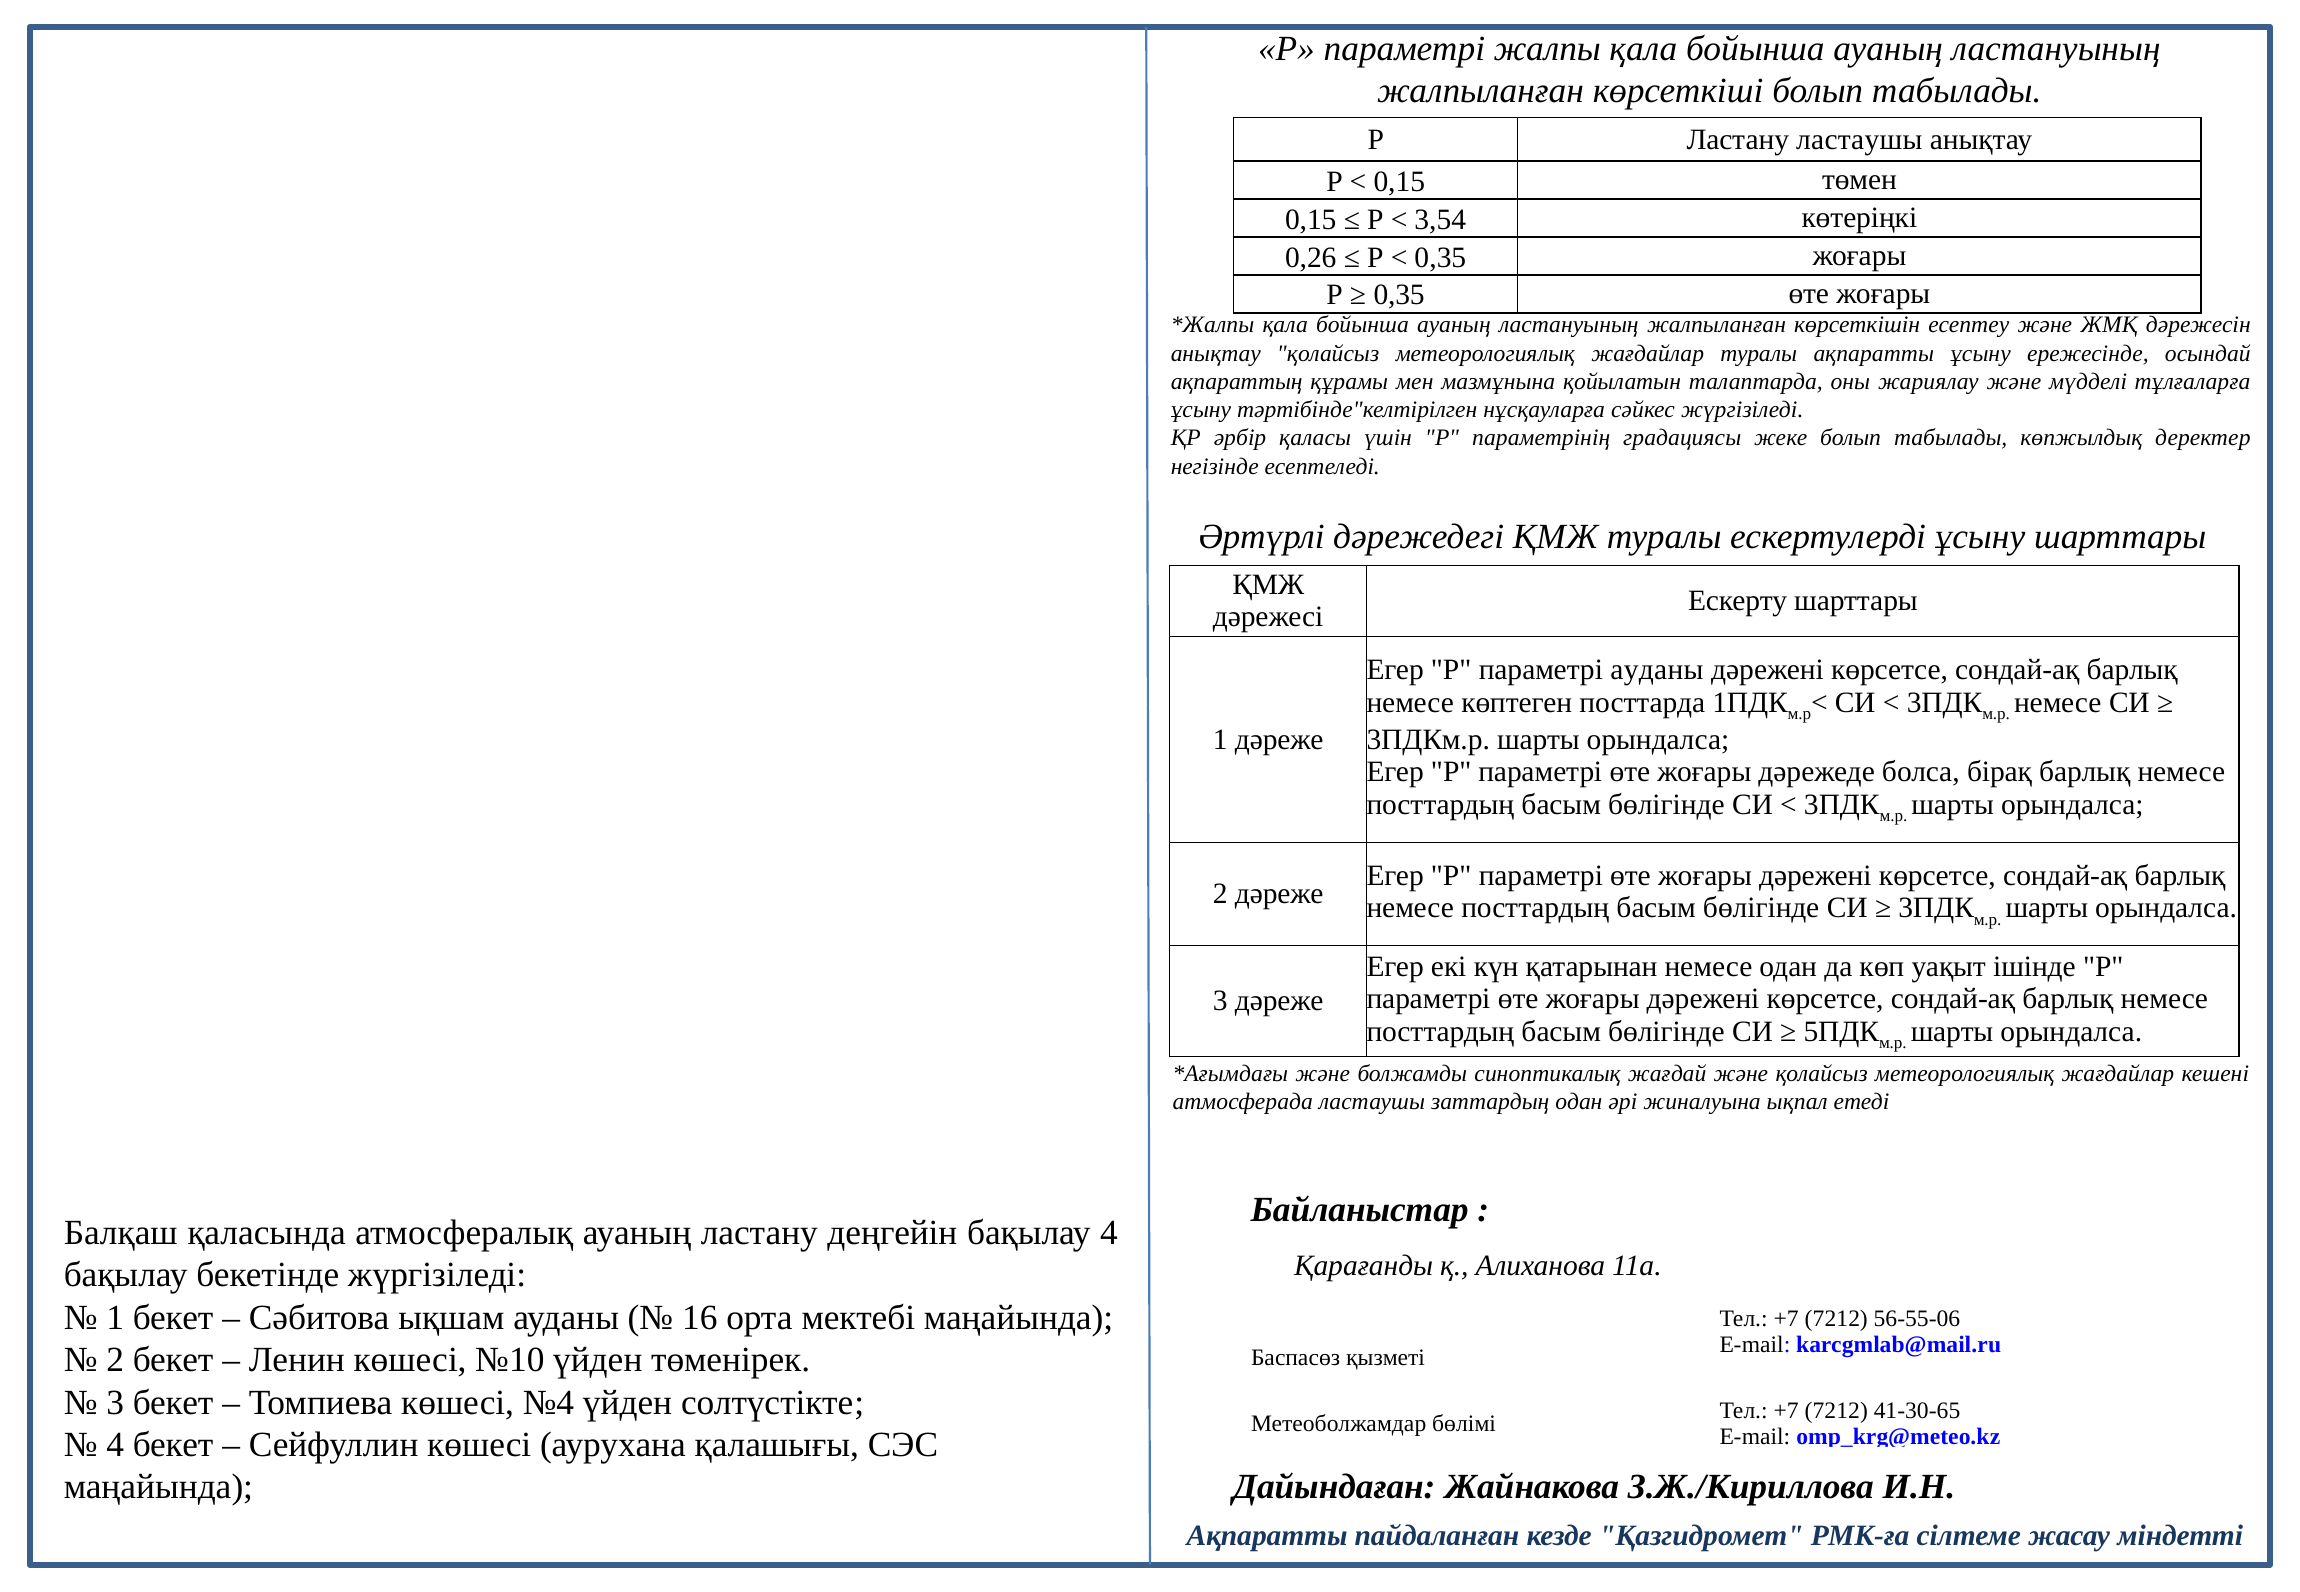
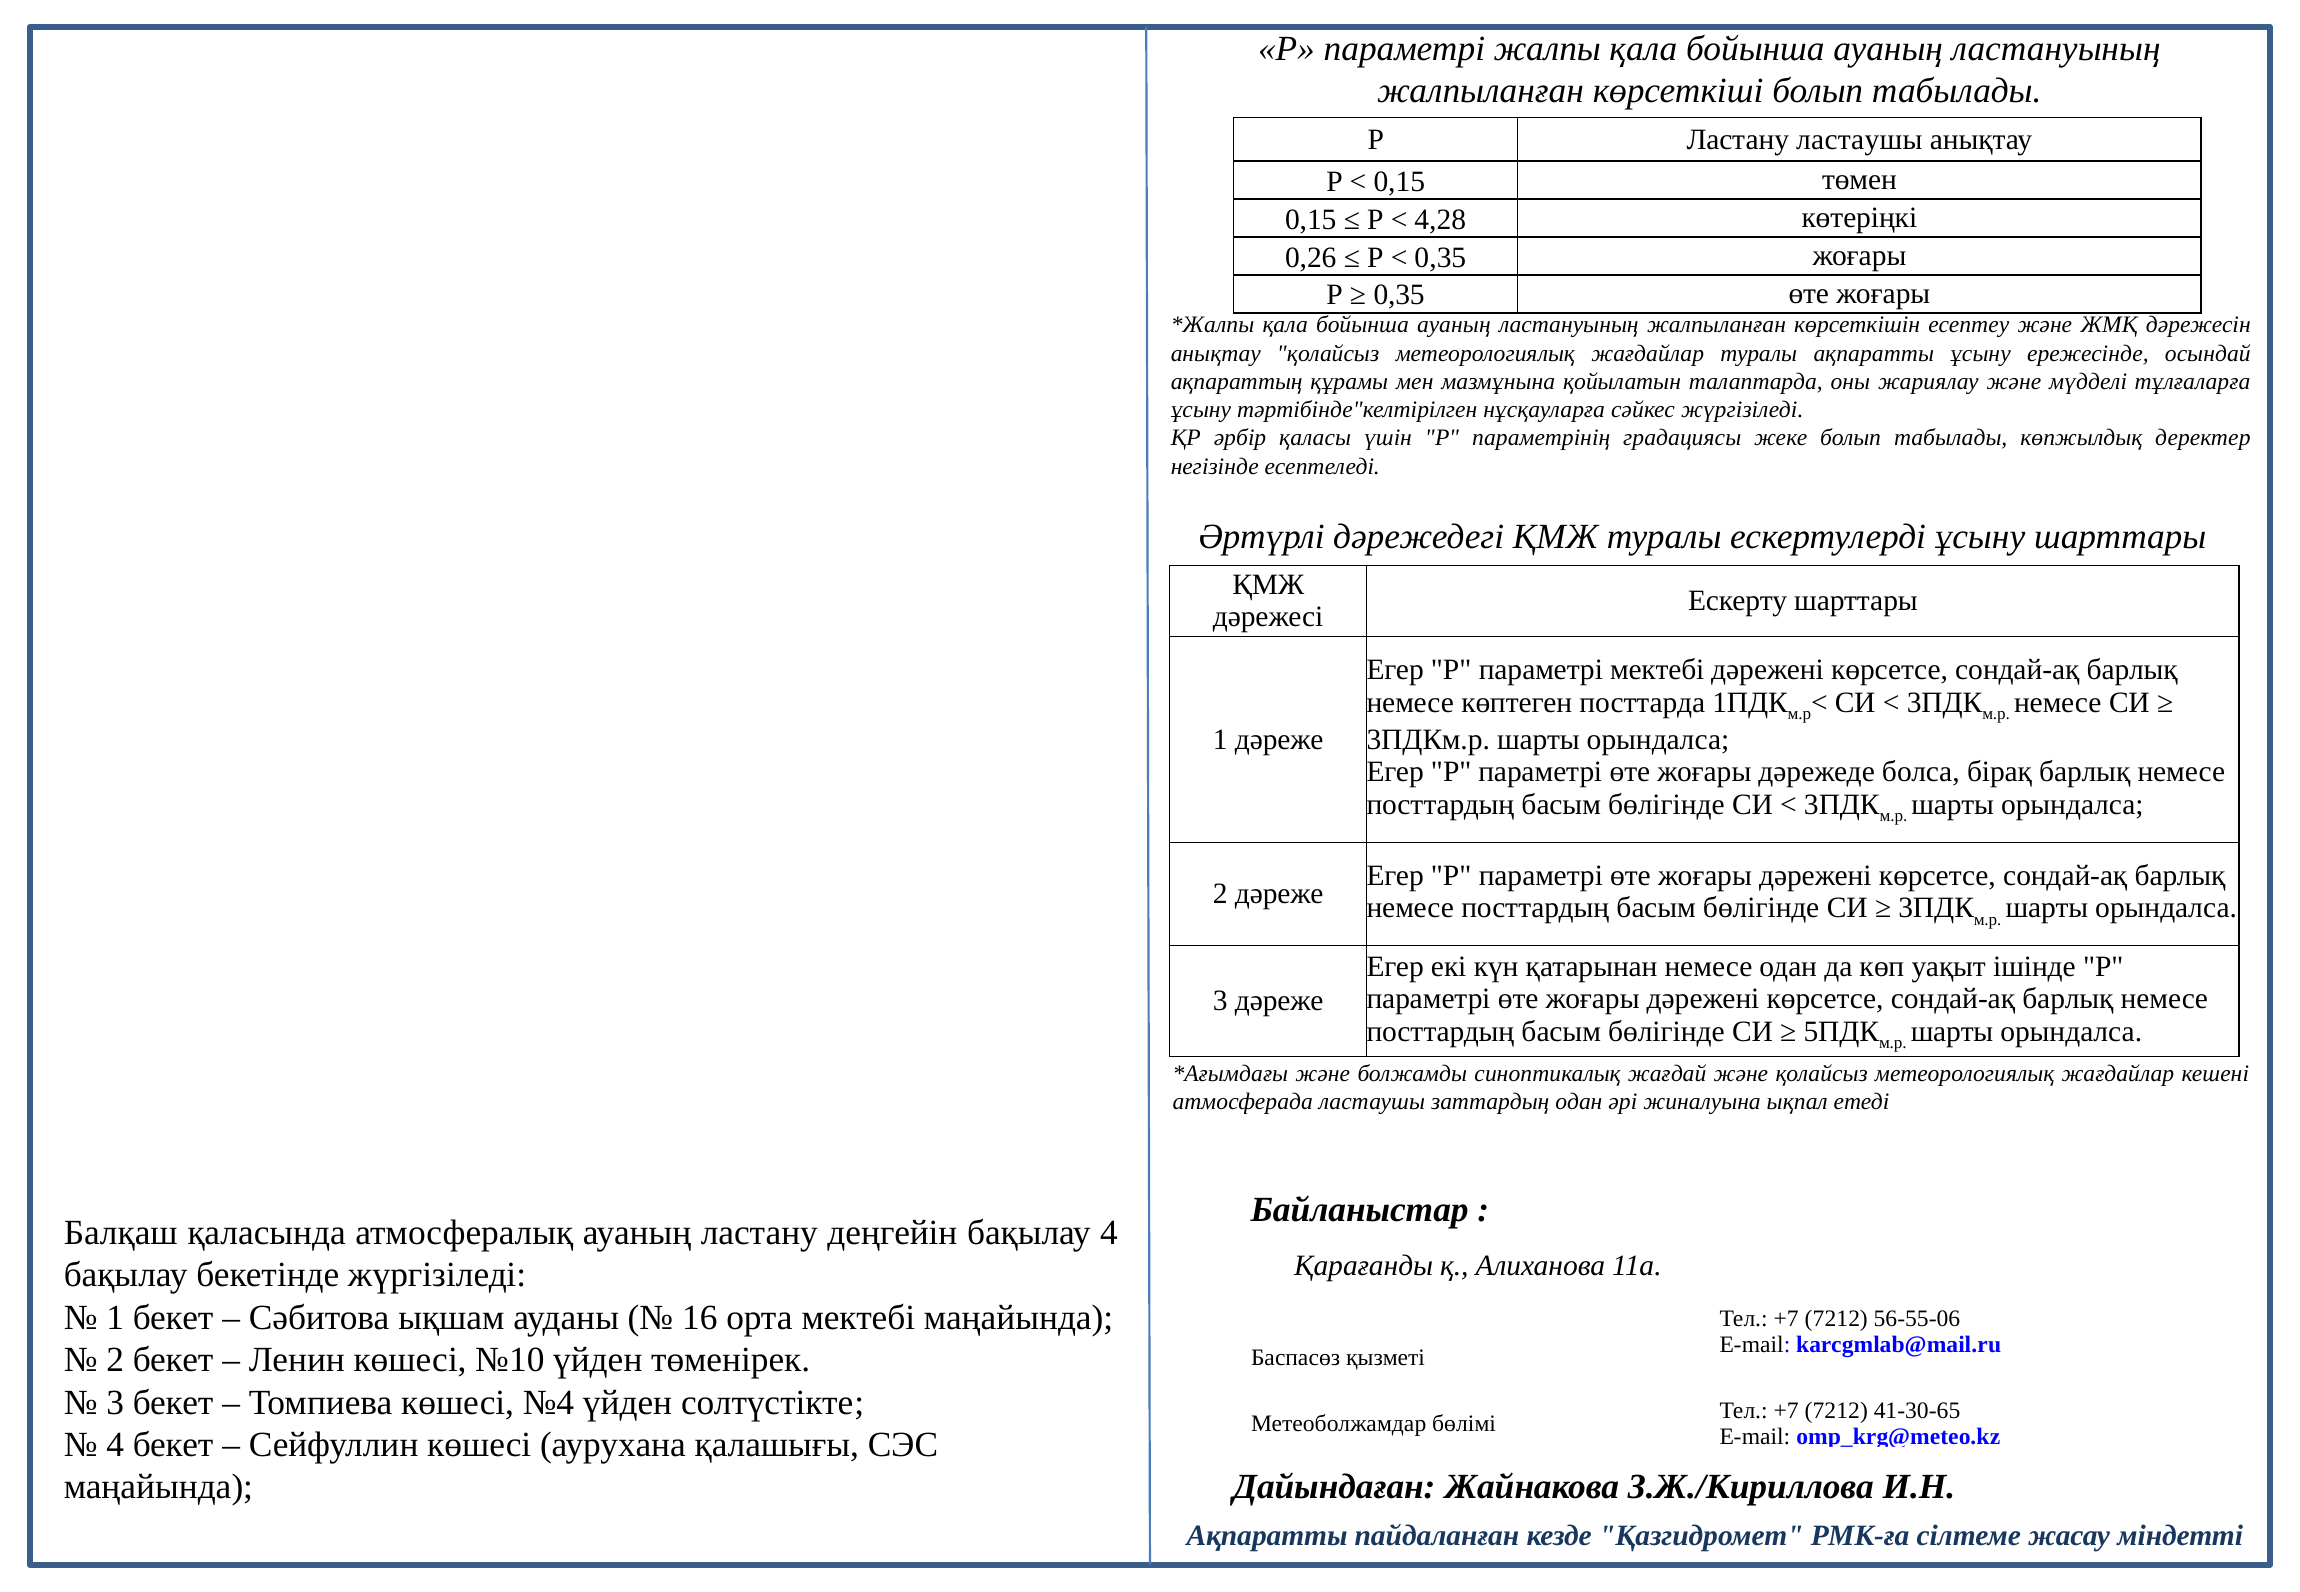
3,54: 3,54 -> 4,28
параметрі ауданы: ауданы -> мектебі
